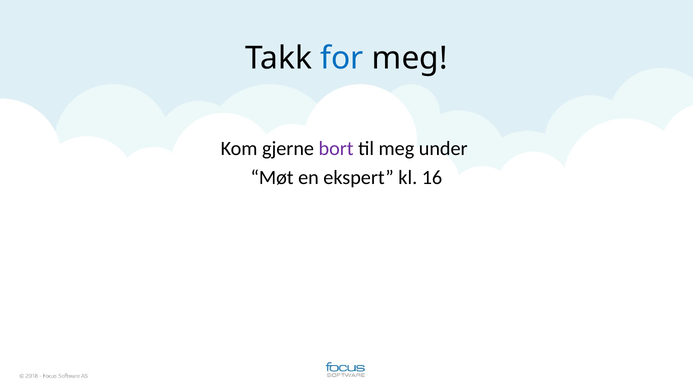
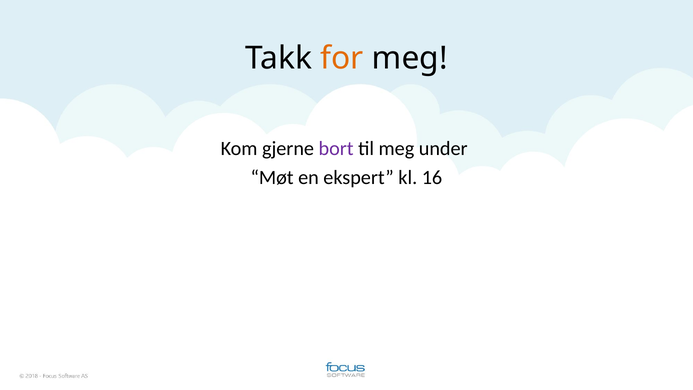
for colour: blue -> orange
